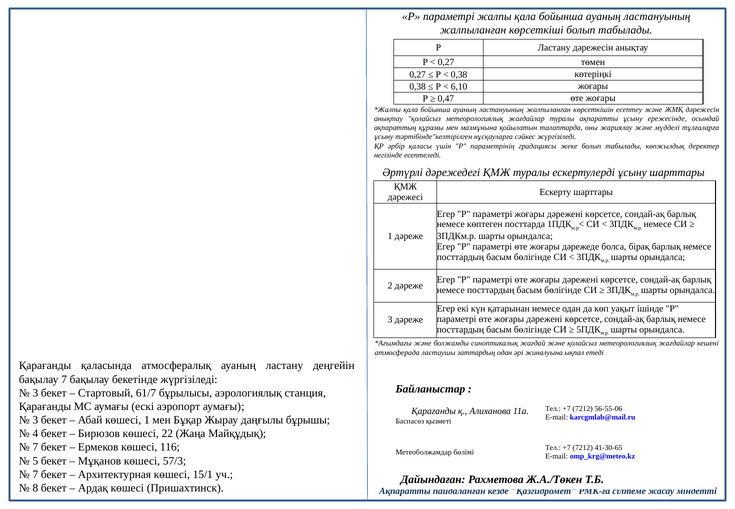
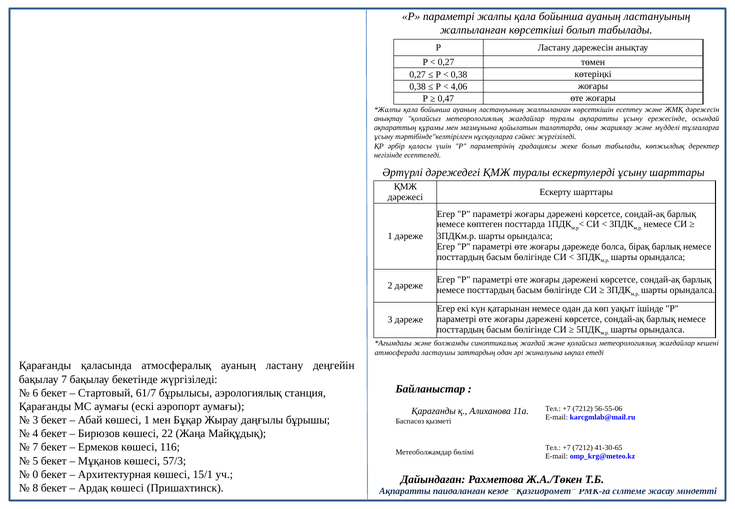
6,10: 6,10 -> 4,06
3 at (35, 393): 3 -> 6
7 at (35, 474): 7 -> 0
